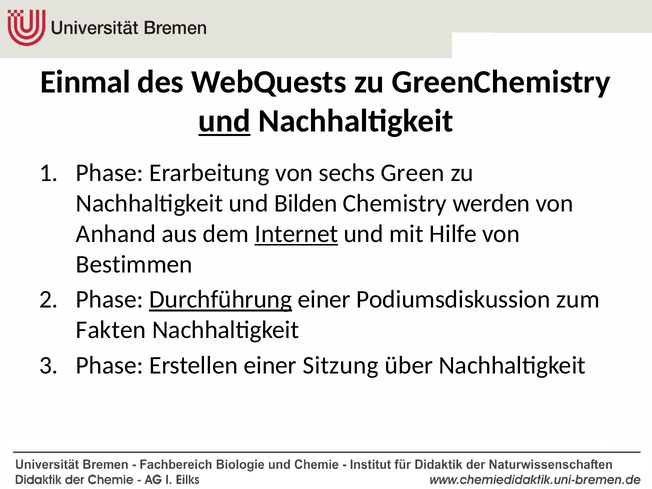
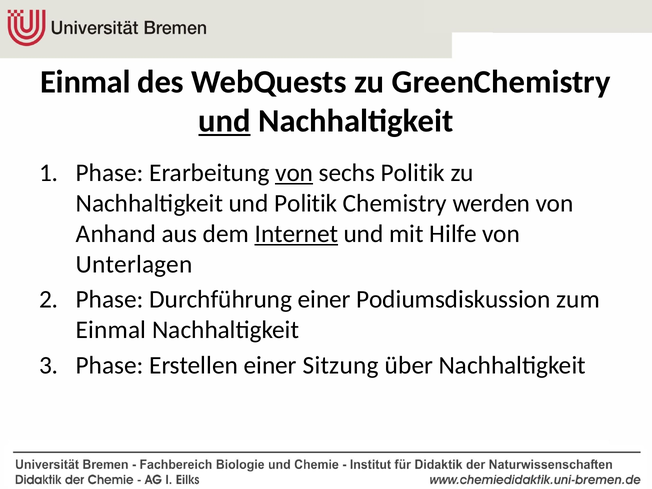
von at (294, 173) underline: none -> present
sechs Green: Green -> Politik
und Bilden: Bilden -> Politik
Bestimmen: Bestimmen -> Unterlagen
Durchführung underline: present -> none
Fakten at (111, 330): Fakten -> Einmal
